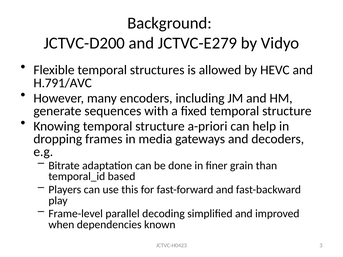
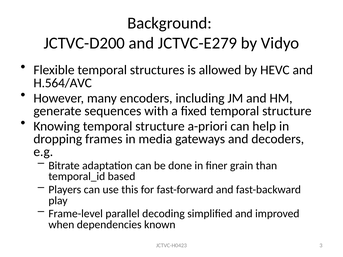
H.791/AVC: H.791/AVC -> H.564/AVC
